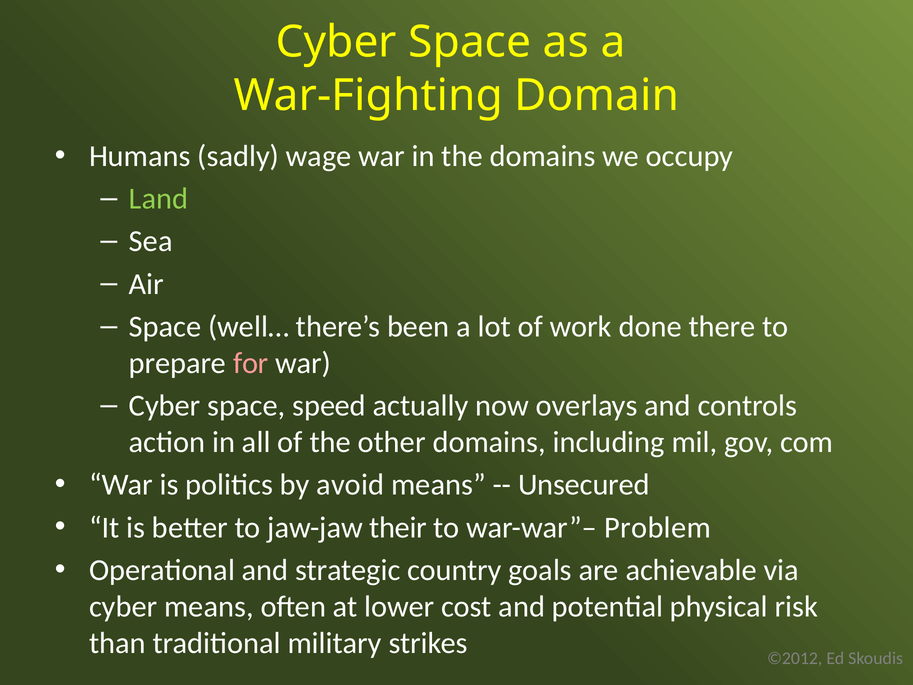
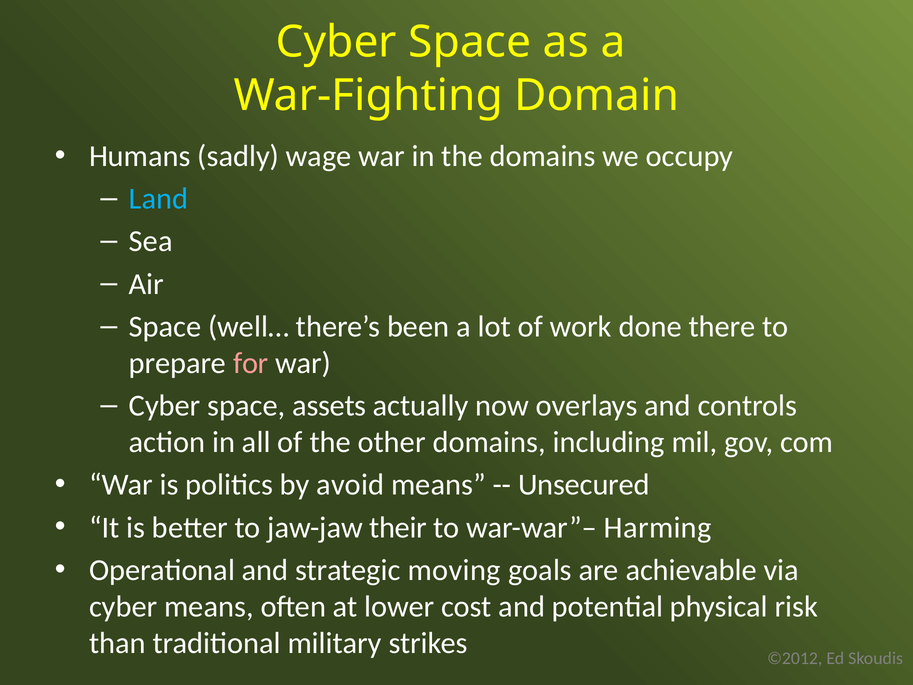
Land colour: light green -> light blue
speed: speed -> assets
Problem: Problem -> Harming
country: country -> moving
